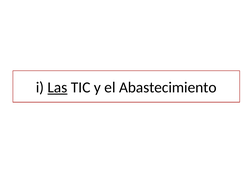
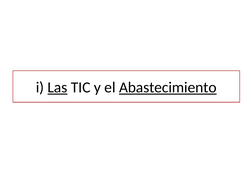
Abastecimiento underline: none -> present
